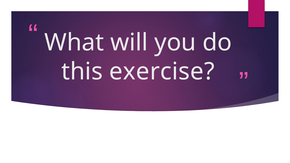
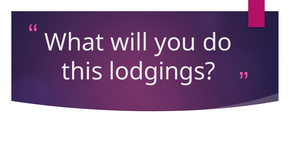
exercise: exercise -> lodgings
